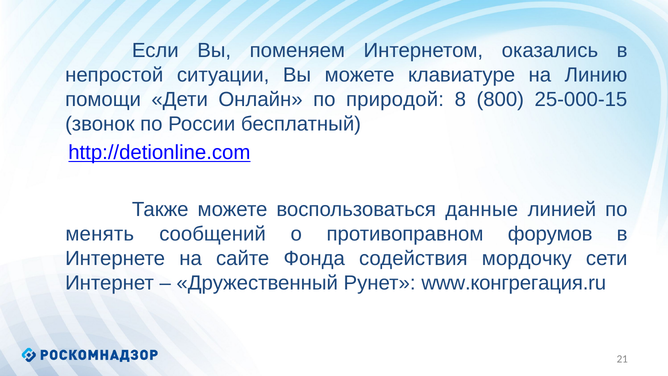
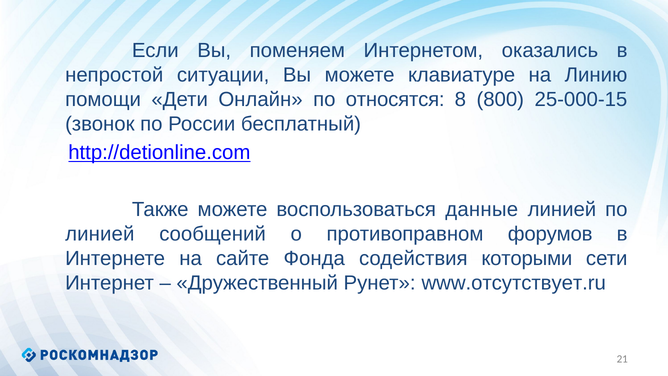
природой: природой -> относятся
менять at (100, 234): менять -> линией
мордочку: мордочку -> которыми
www.конгрегация.ru: www.конгрегация.ru -> www.отсутствует.ru
